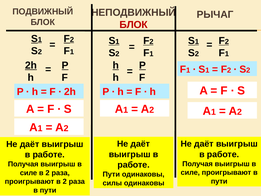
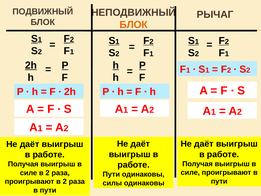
БЛОК at (134, 25) colour: red -> orange
